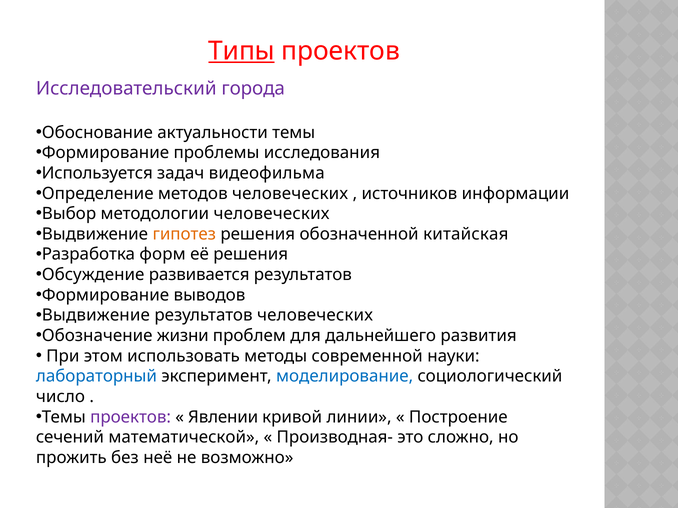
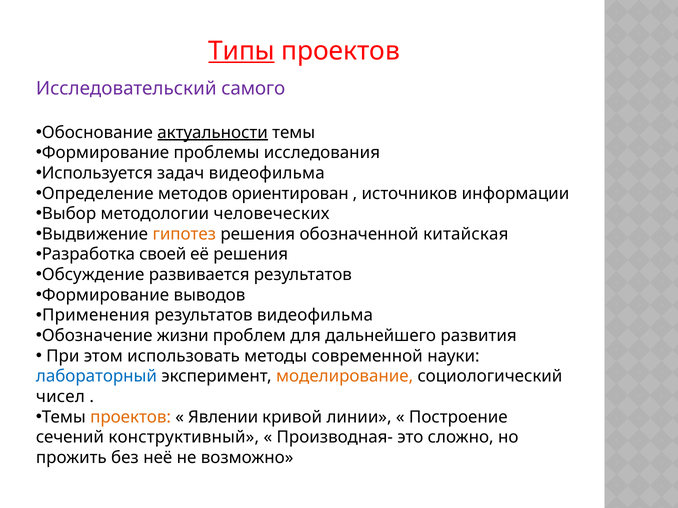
города: города -> самого
актуальности underline: none -> present
методов человеческих: человеческих -> ориентирован
форм: форм -> своей
Выдвижение at (96, 316): Выдвижение -> Применения
результатов человеческих: человеческих -> видеофильма
моделирование colour: blue -> orange
число: число -> чисел
проектов at (131, 417) colour: purple -> orange
математической: математической -> конструктивный
